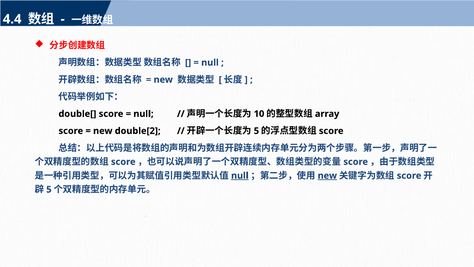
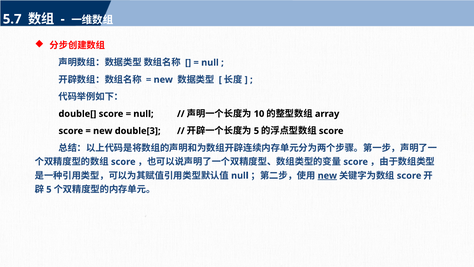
4.4: 4.4 -> 5.7
double[2: double[2 -> double[3
null at (240, 175) underline: present -> none
